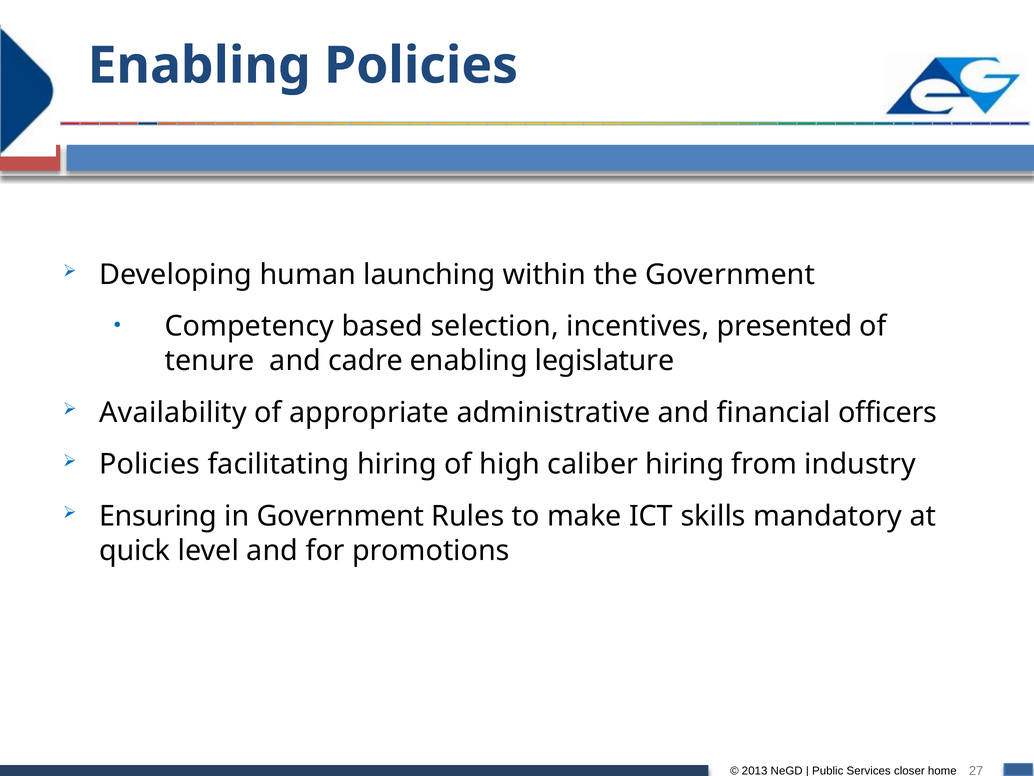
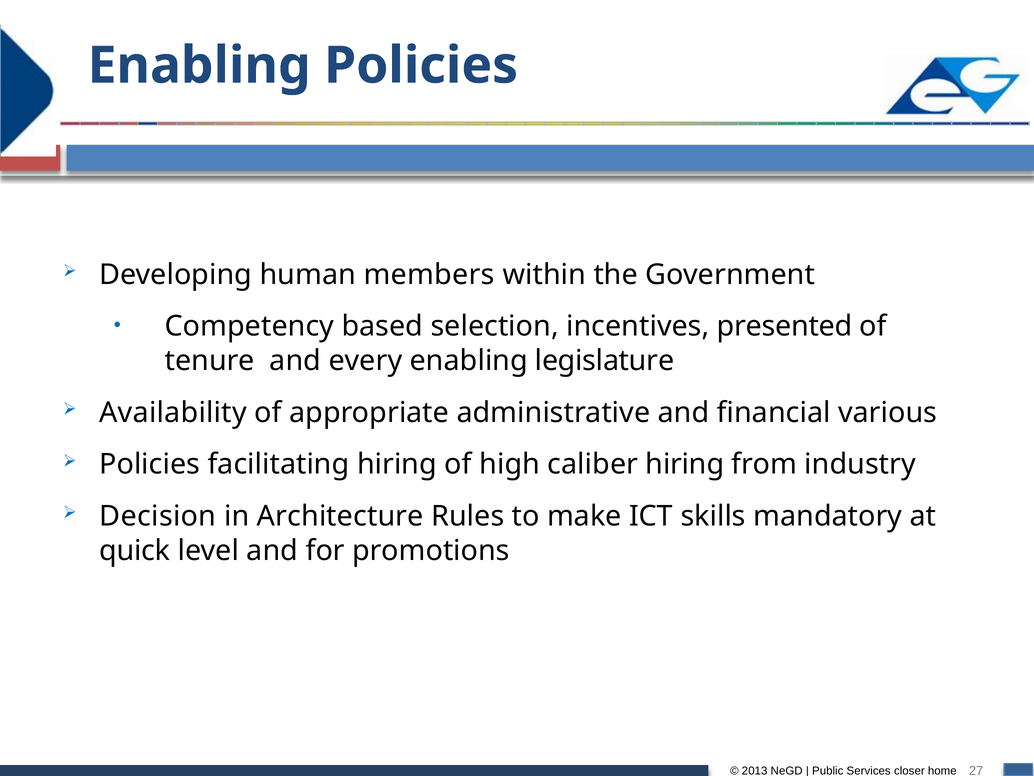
launching: launching -> members
cadre: cadre -> every
officers: officers -> various
Ensuring: Ensuring -> Decision
in Government: Government -> Architecture
